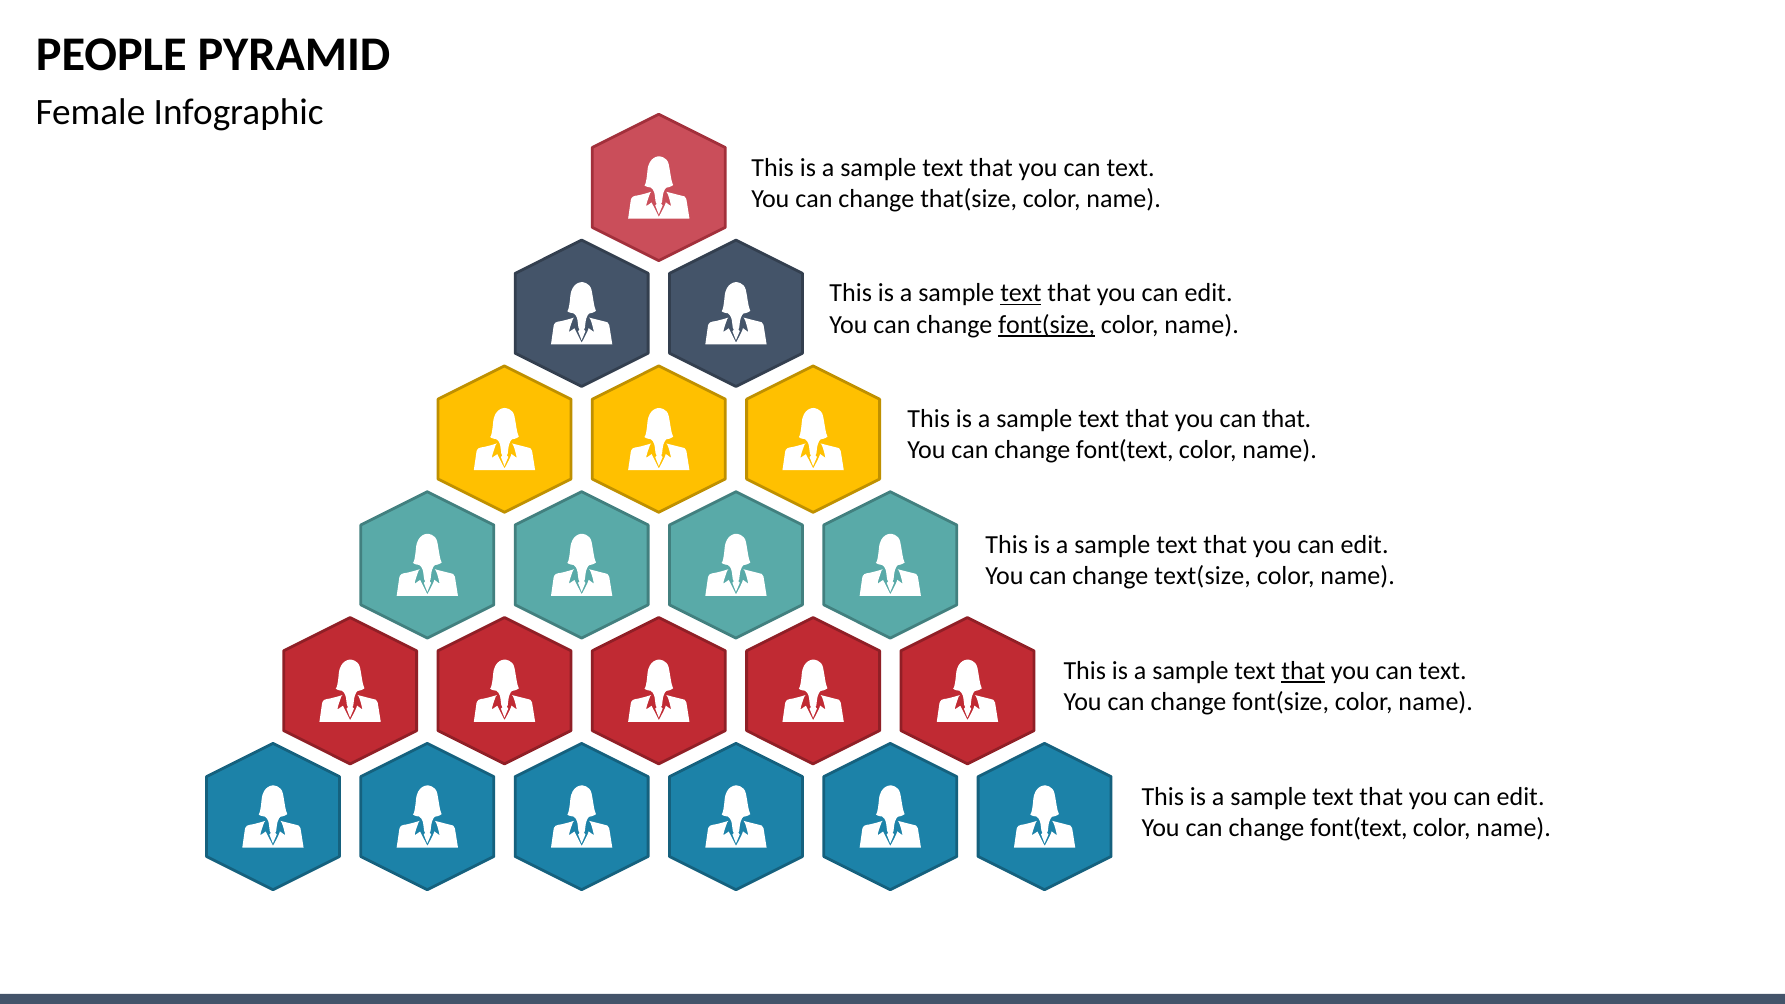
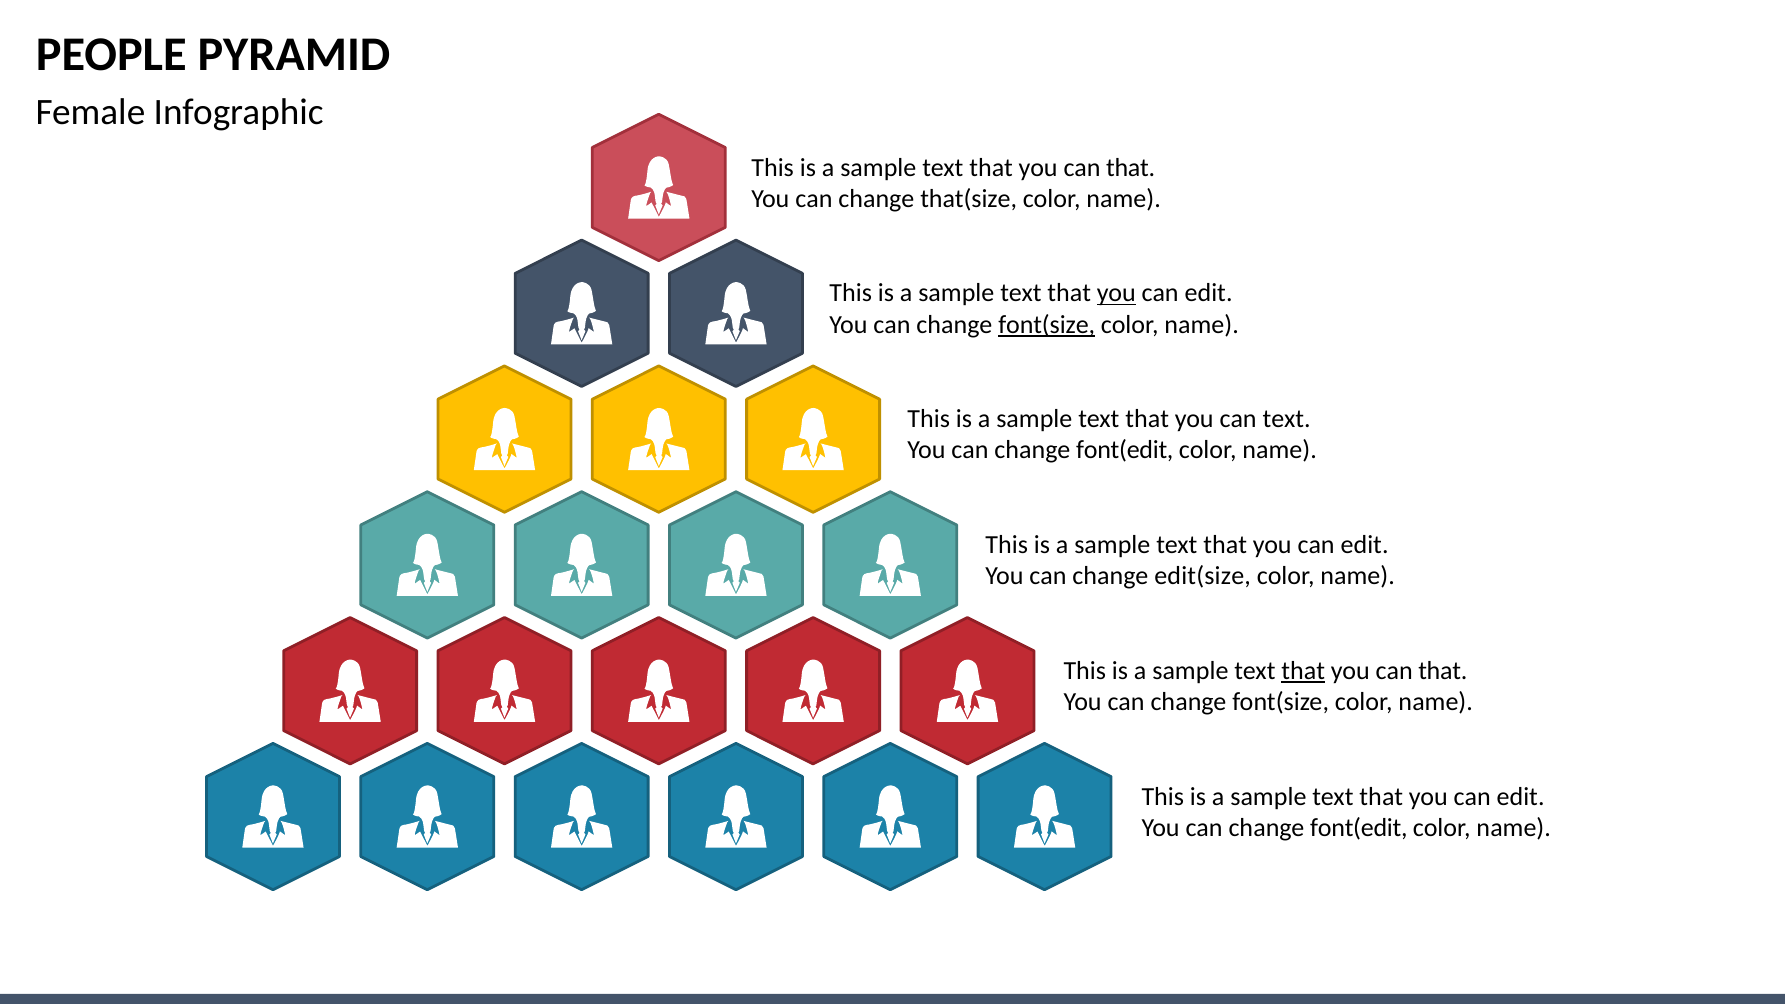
text at (1131, 168): text -> that
text at (1021, 293) underline: present -> none
you at (1116, 293) underline: none -> present
can that: that -> text
font(text at (1125, 450): font(text -> font(edit
text(size: text(size -> edit(size
text at (1443, 671): text -> that
font(text at (1359, 828): font(text -> font(edit
